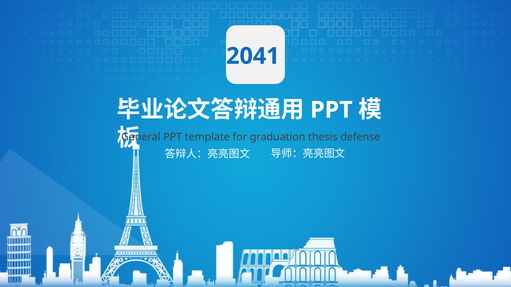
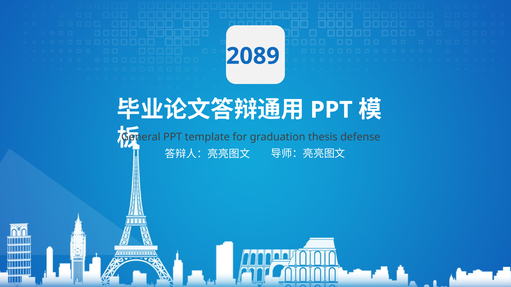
2041: 2041 -> 2089
